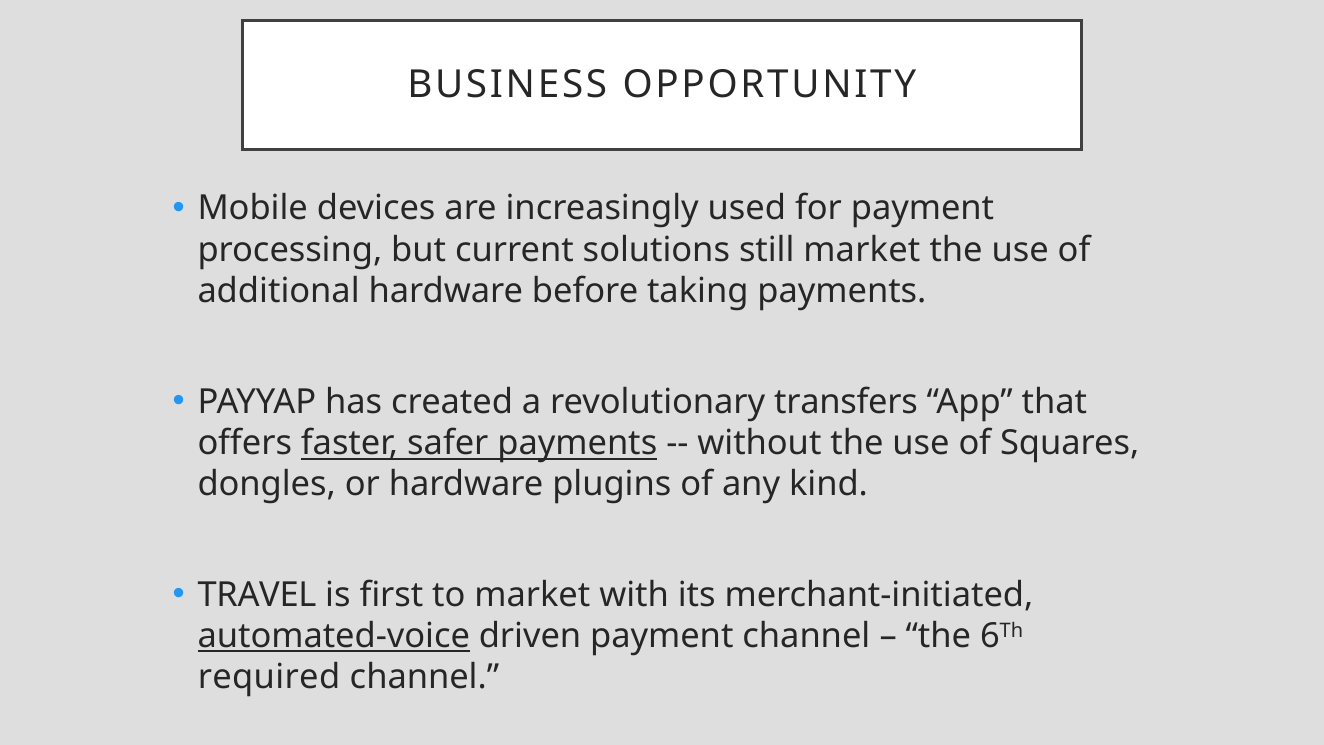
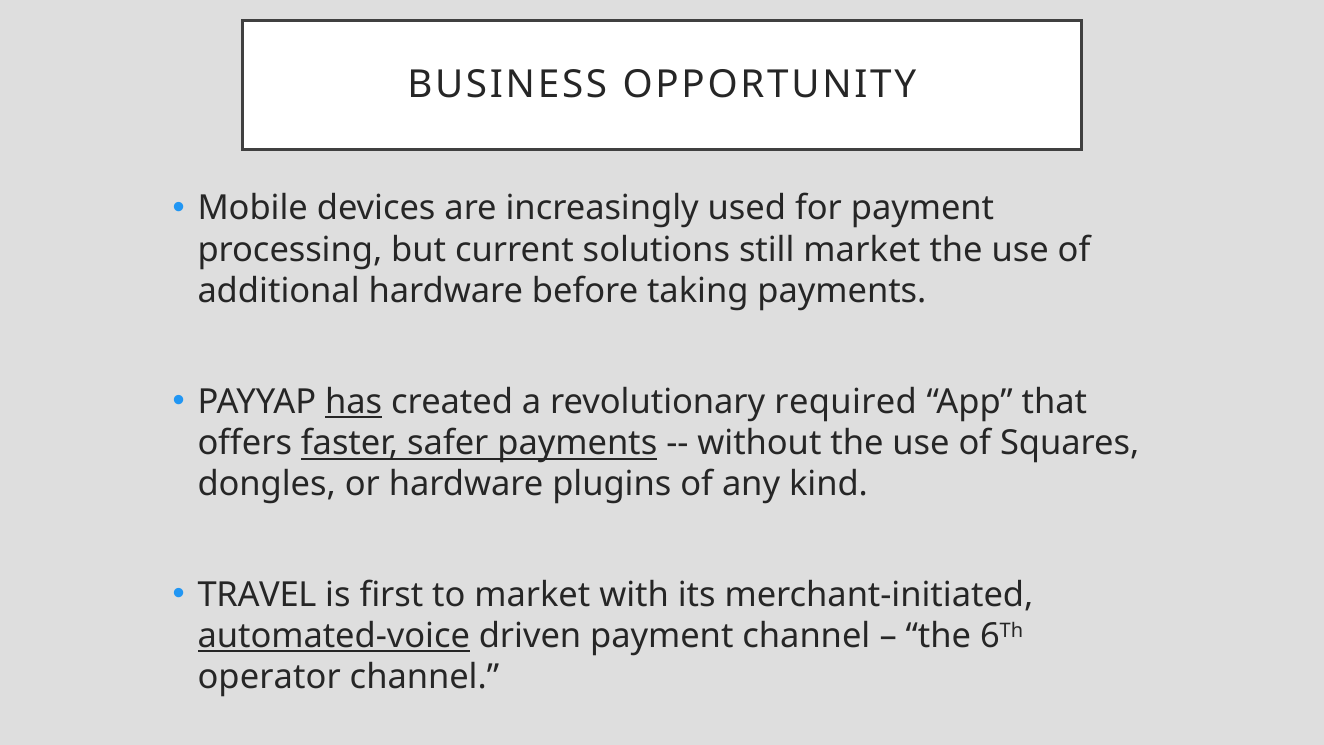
has underline: none -> present
transfers: transfers -> required
required: required -> operator
